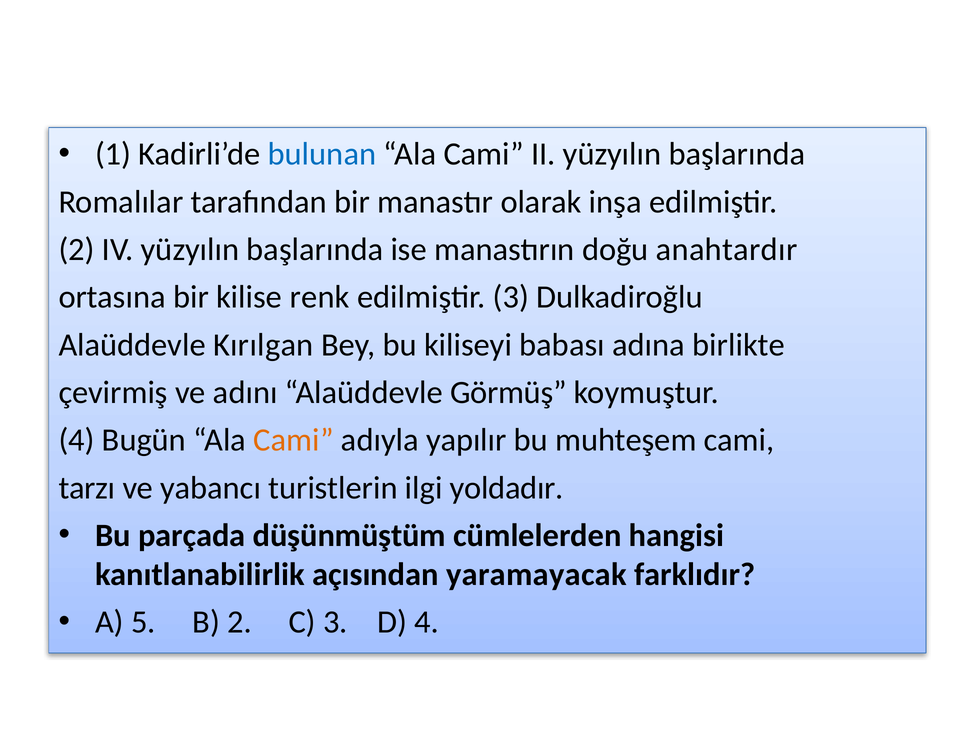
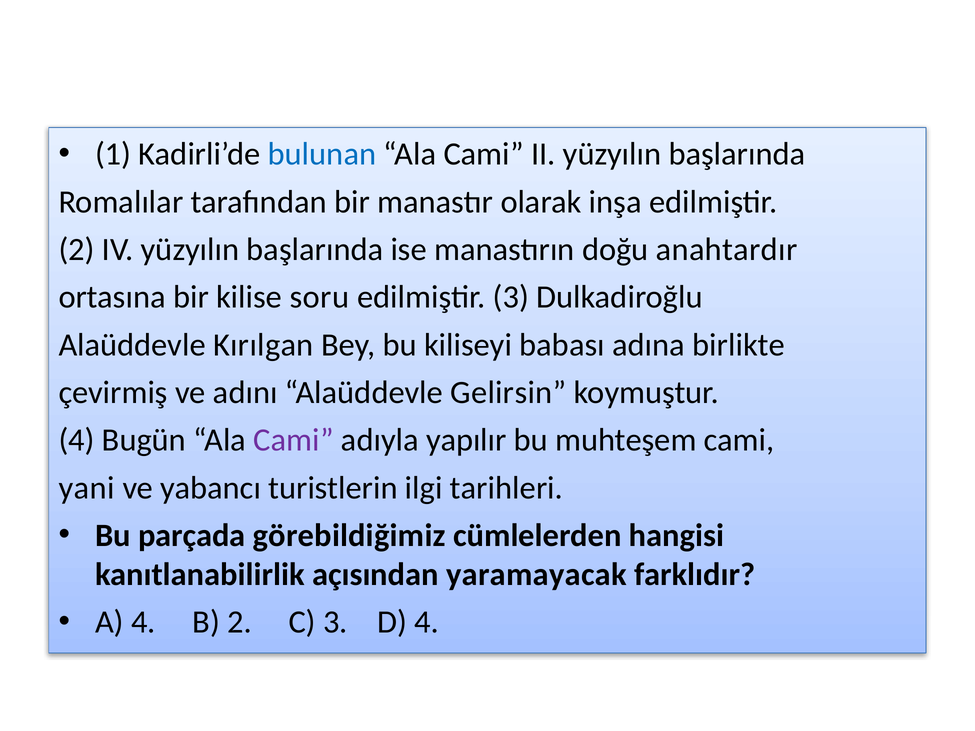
renk: renk -> soru
Görmüş: Görmüş -> Gelirsin
Cami at (293, 440) colour: orange -> purple
tarzı: tarzı -> yani
yoldadır: yoldadır -> tarihleri
düşünmüştüm: düşünmüştüm -> görebildiğimiz
A 5: 5 -> 4
